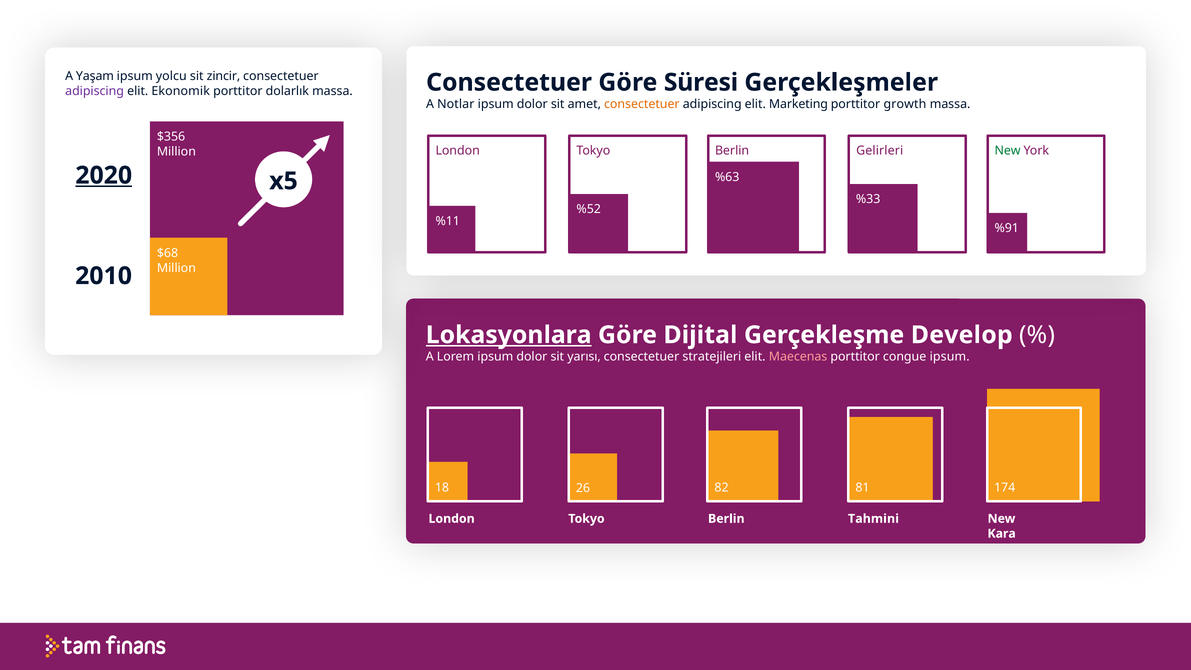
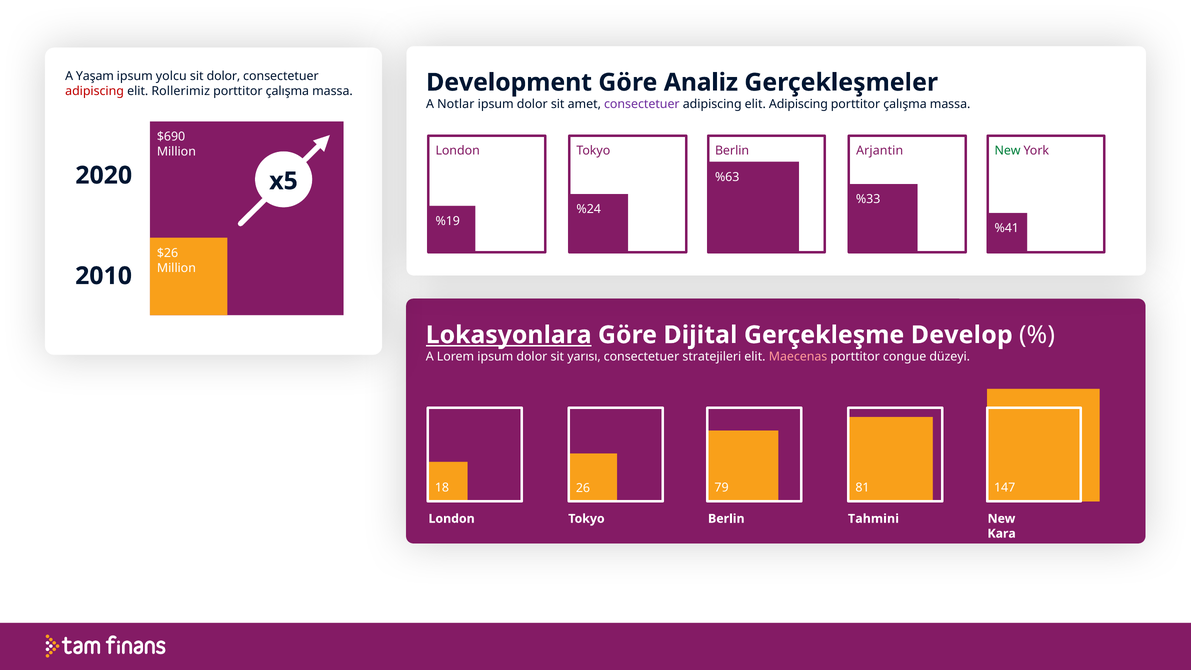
sit zincir: zincir -> dolor
Consectetuer at (509, 82): Consectetuer -> Development
Süresi: Süresi -> Analiz
adipiscing at (95, 91) colour: purple -> red
Ekonomik: Ekonomik -> Rollerimiz
dolarlık at (287, 91): dolarlık -> çalışma
consectetuer at (642, 104) colour: orange -> purple
elit Marketing: Marketing -> Adipiscing
growth at (905, 104): growth -> çalışma
$356: $356 -> $690
Gelirleri: Gelirleri -> Arjantin
2020 underline: present -> none
%52: %52 -> %24
%11: %11 -> %19
%91: %91 -> %41
$68: $68 -> $26
congue ipsum: ipsum -> düzeyi
82: 82 -> 79
174: 174 -> 147
